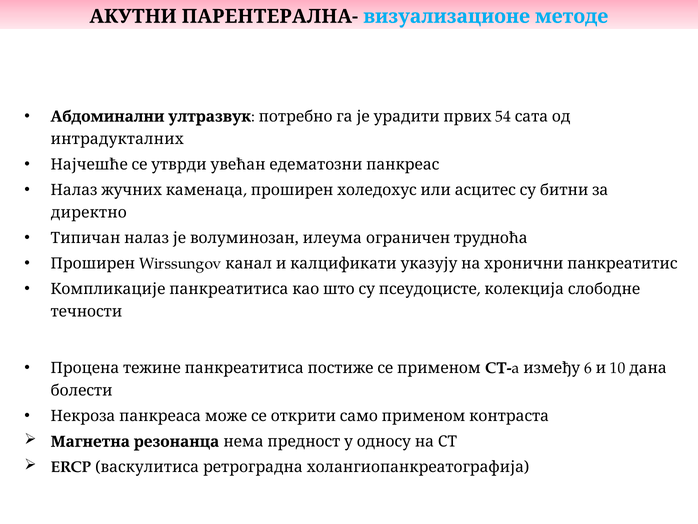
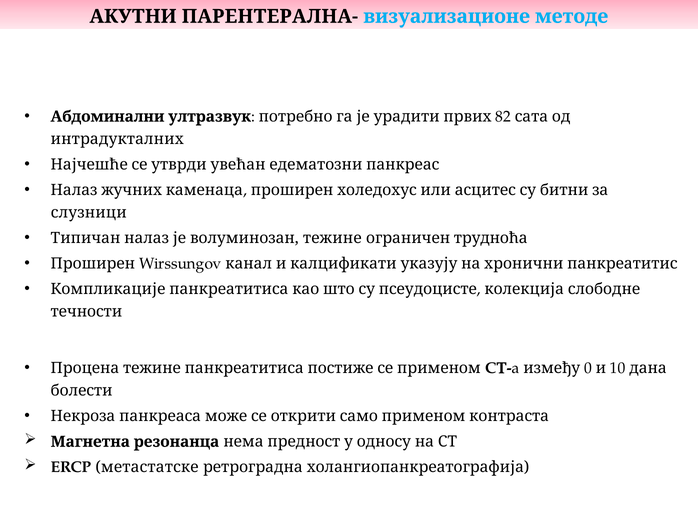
54: 54 -> 82
директно: директно -> слузници
илеума: илеума -> тежине
6: 6 -> 0
васкулитиса: васкулитиса -> метастатске
